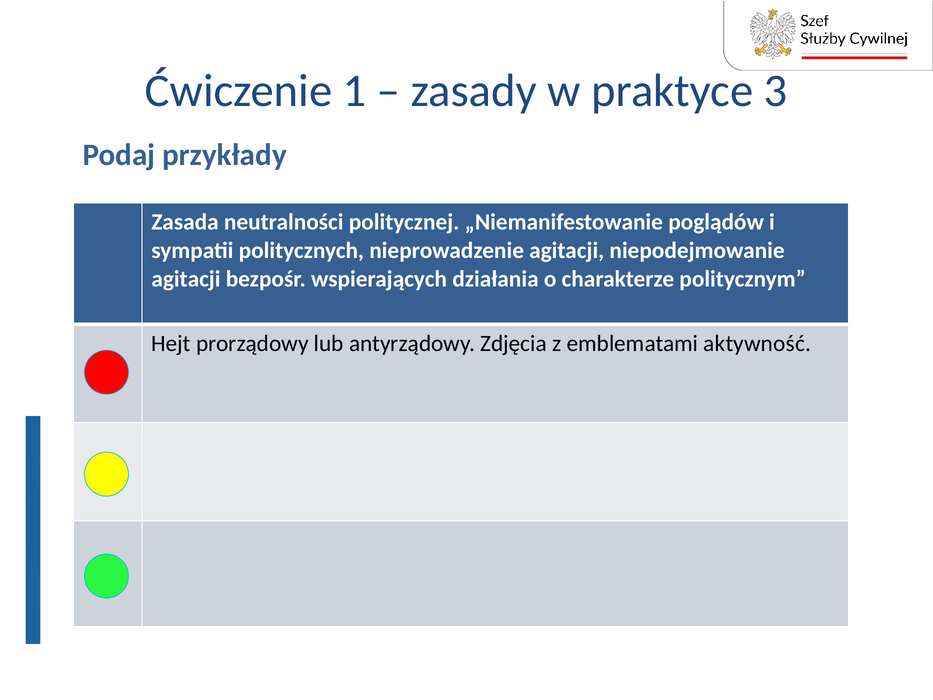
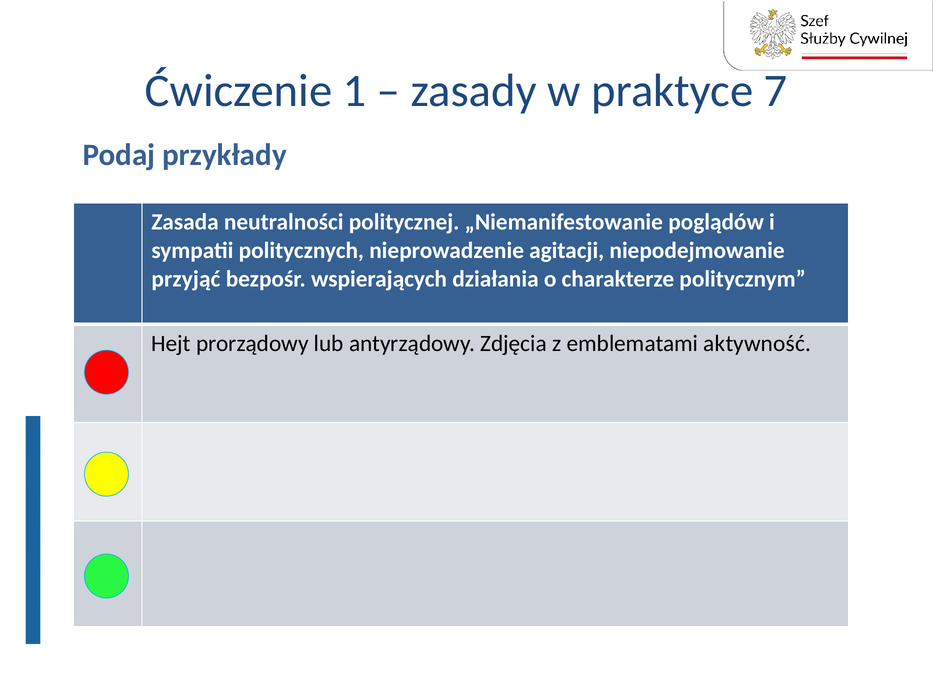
3: 3 -> 7
agitacji at (186, 279): agitacji -> przyjąć
